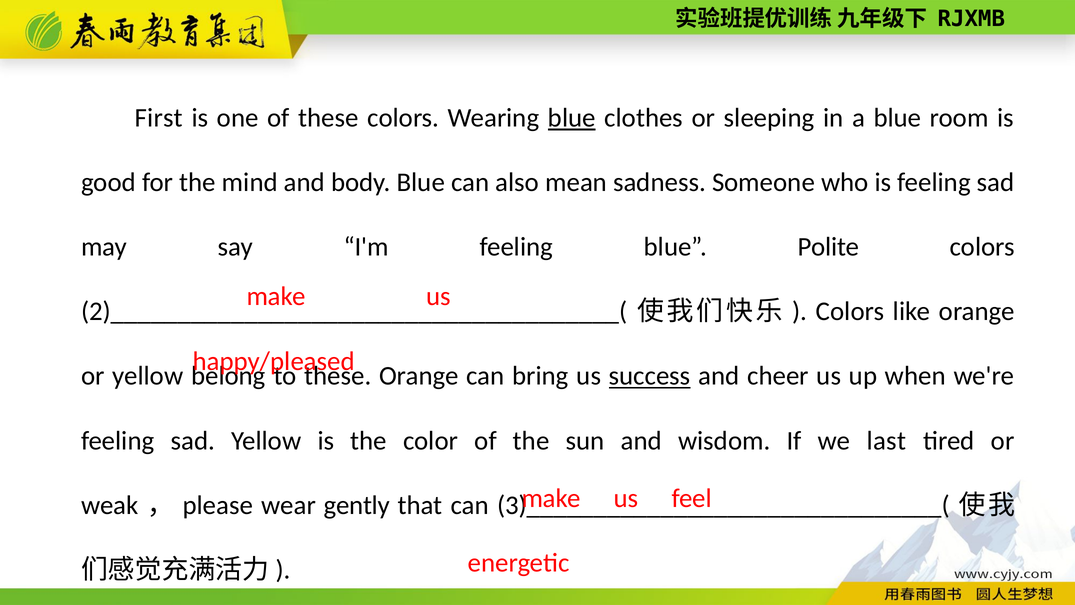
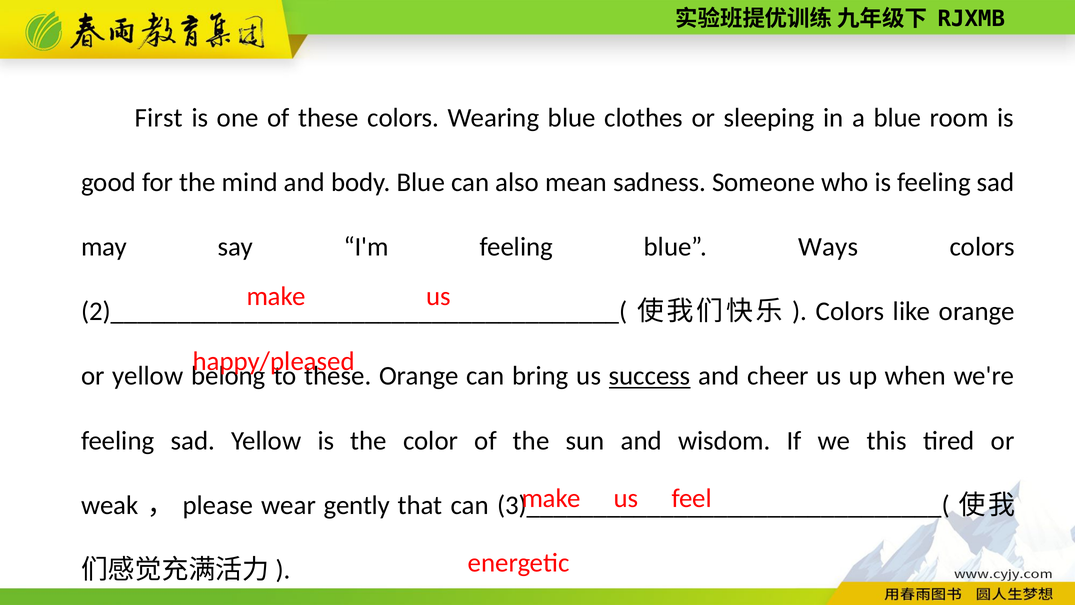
blue at (572, 118) underline: present -> none
Polite: Polite -> Ways
last: last -> this
